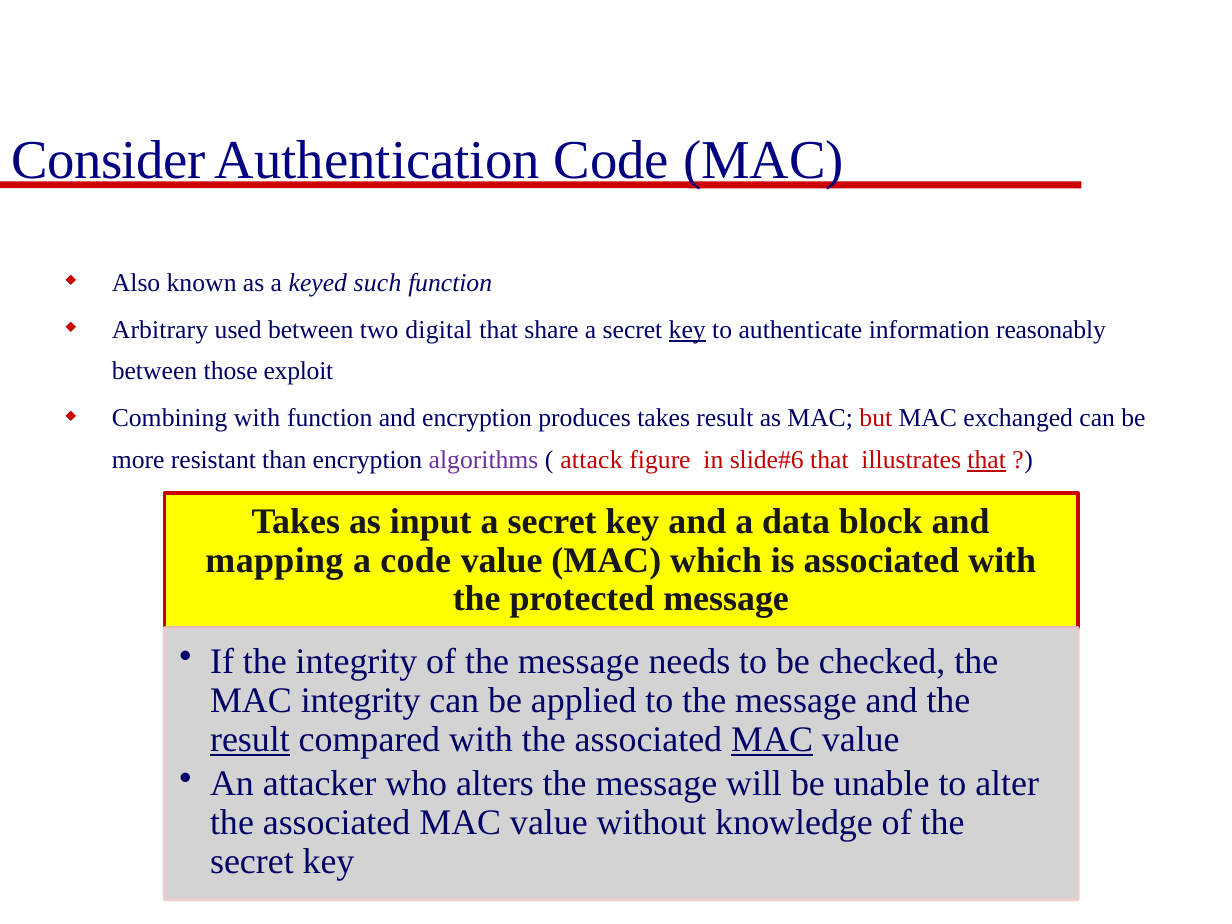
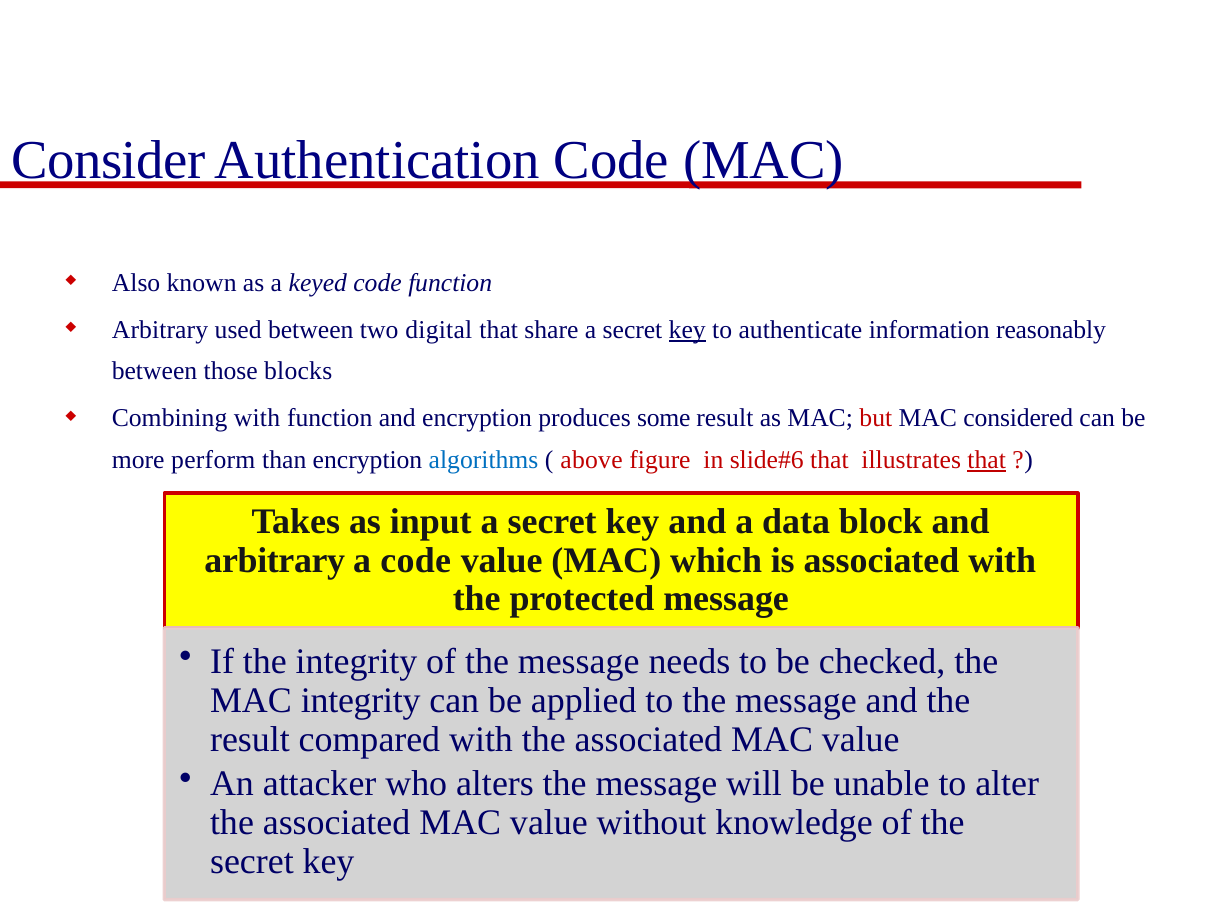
keyed such: such -> code
exploit: exploit -> blocks
produces takes: takes -> some
exchanged: exchanged -> considered
resistant: resistant -> perform
algorithms colour: purple -> blue
attack: attack -> above
mapping at (274, 560): mapping -> arbitrary
result at (250, 740) underline: present -> none
MAC at (772, 740) underline: present -> none
